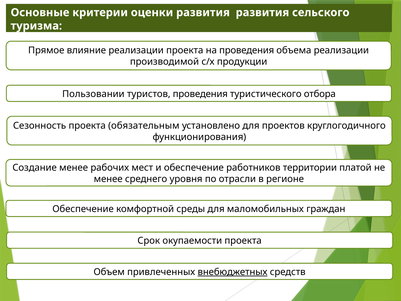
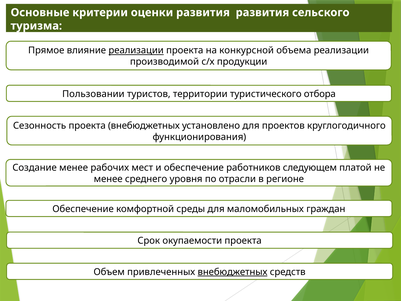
реализации at (136, 50) underline: none -> present
на проведения: проведения -> конкурсной
туристов проведения: проведения -> территории
проекта обязательным: обязательным -> внебюджетных
территории: территории -> следующем
